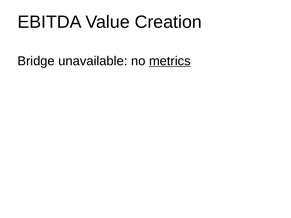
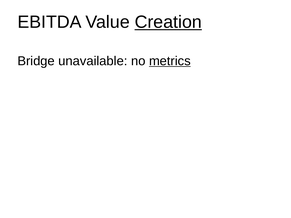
Creation underline: none -> present
